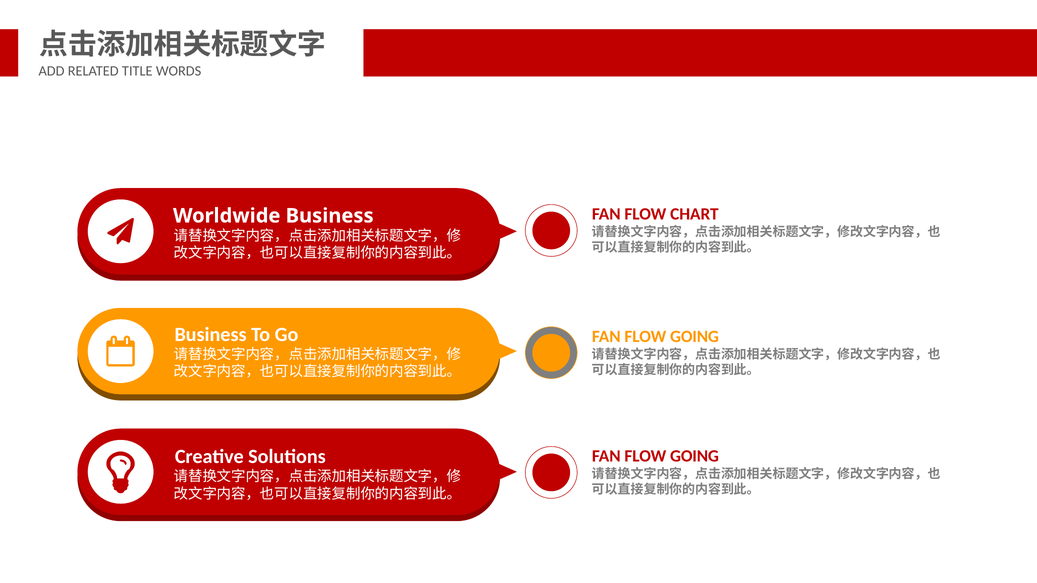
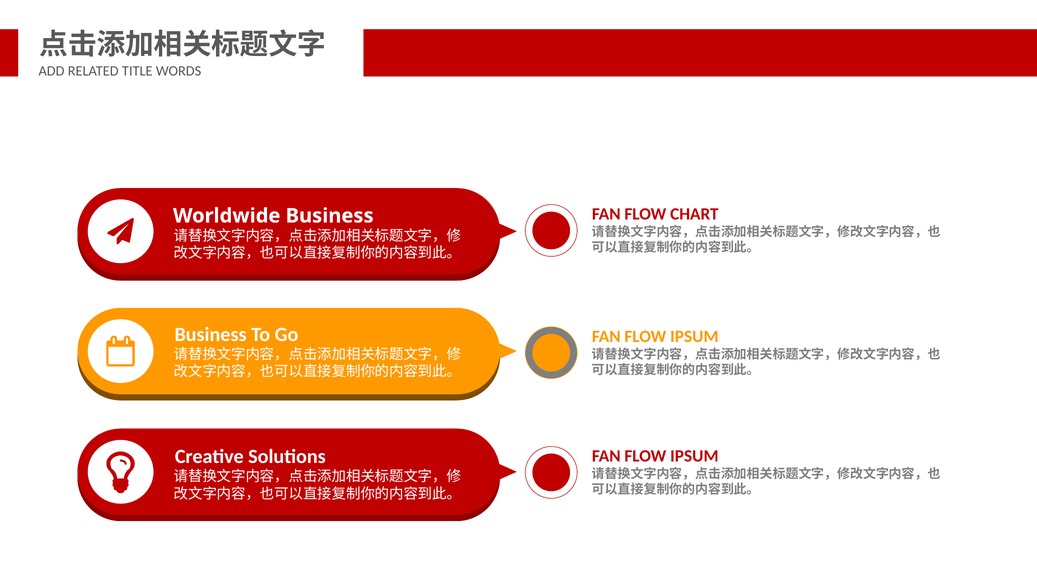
GOING at (695, 337): GOING -> IPSUM
GOING at (695, 456): GOING -> IPSUM
